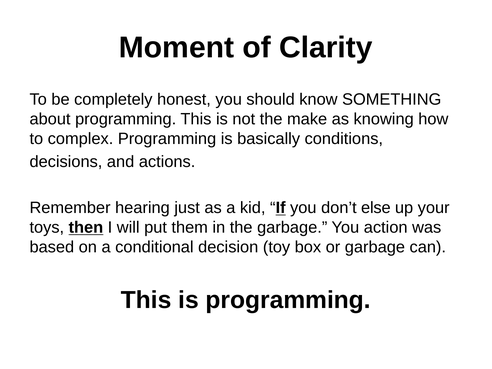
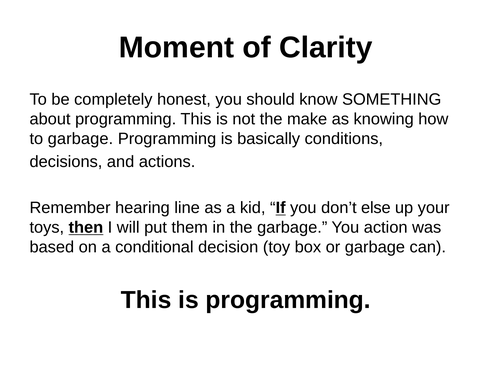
to complex: complex -> garbage
just: just -> line
